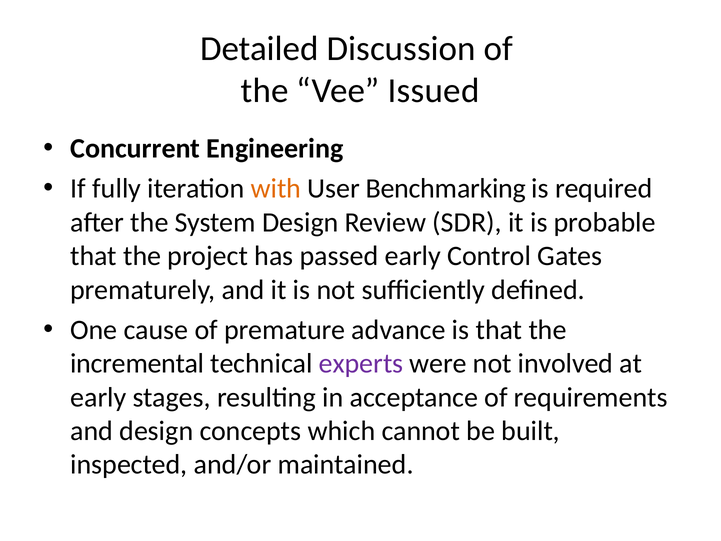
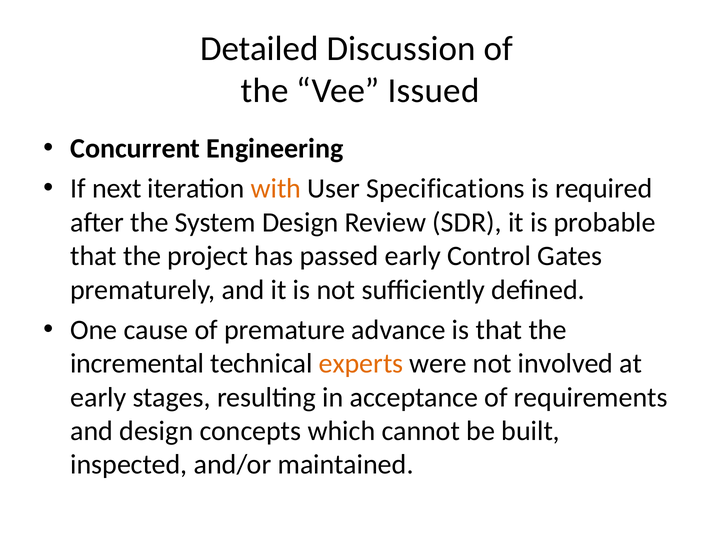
fully: fully -> next
Benchmarking: Benchmarking -> Specifications
experts colour: purple -> orange
